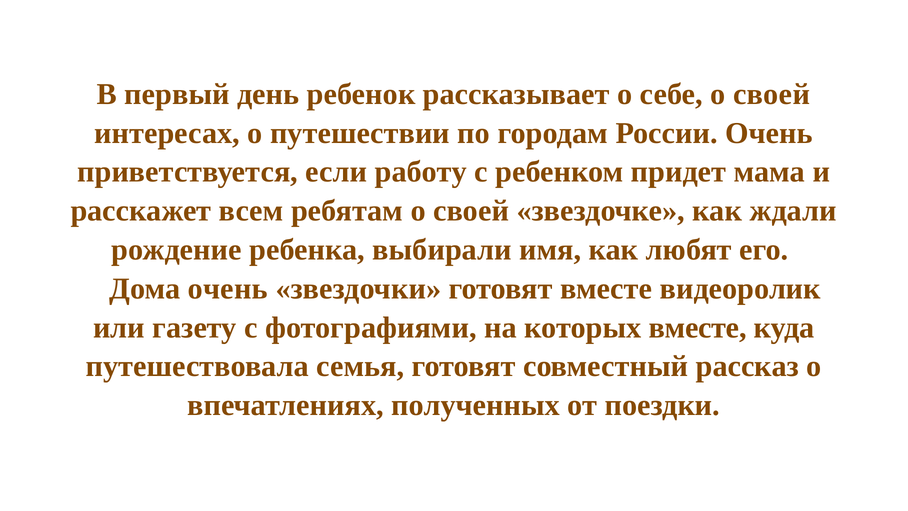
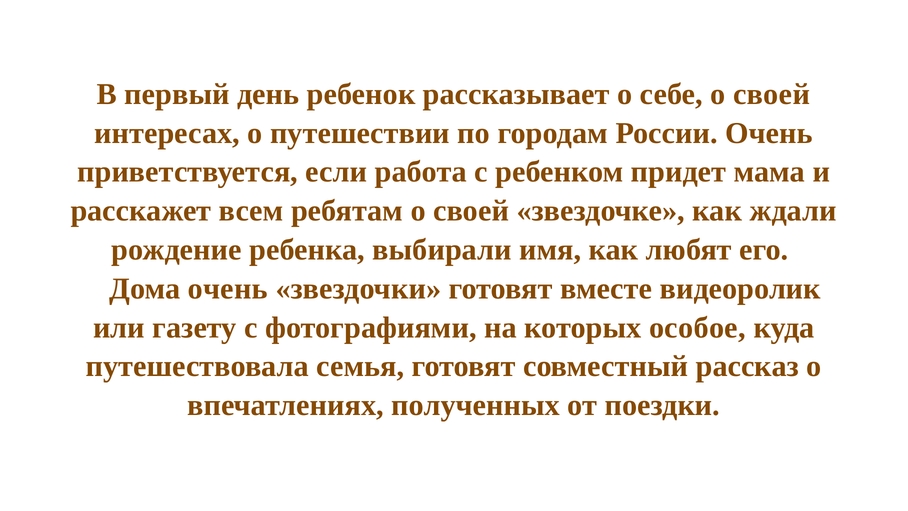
работу: работу -> работа
которых вместе: вместе -> особое
